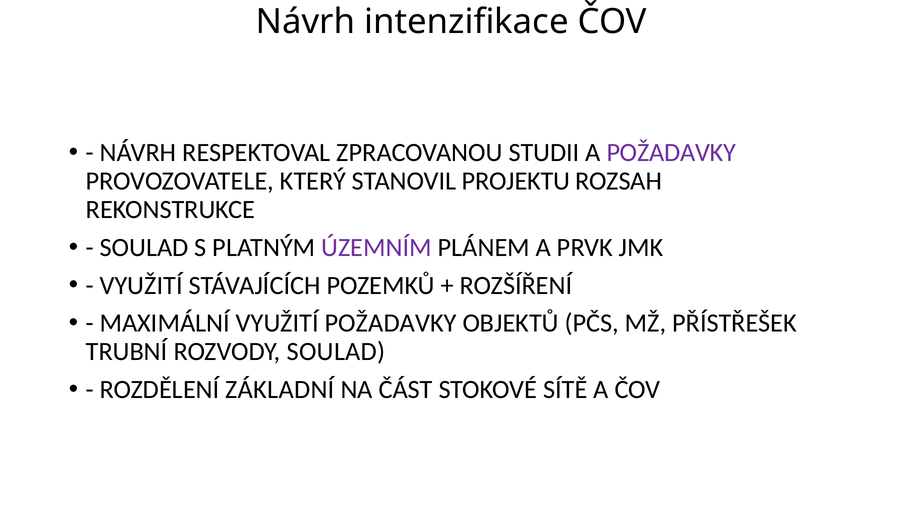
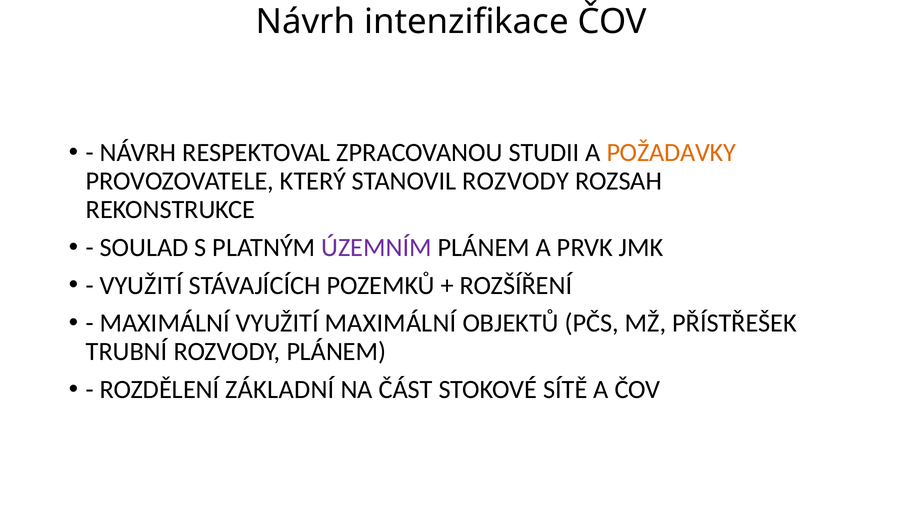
POŽADAVKY at (671, 153) colour: purple -> orange
STANOVIL PROJEKTU: PROJEKTU -> ROZVODY
VYUŽITÍ POŽADAVKY: POŽADAVKY -> MAXIMÁLNÍ
ROZVODY SOULAD: SOULAD -> PLÁNEM
